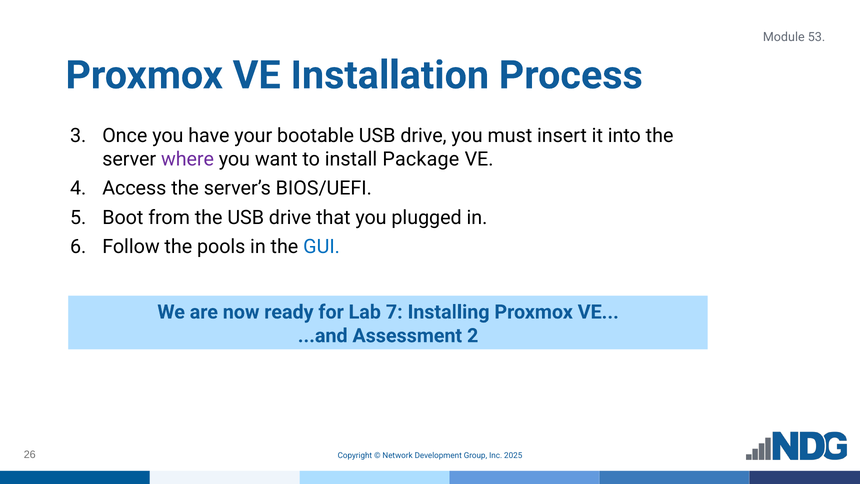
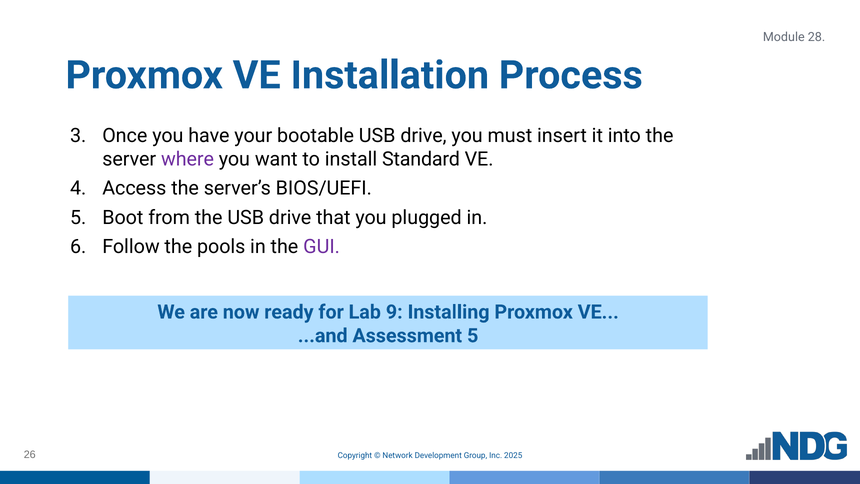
53: 53 -> 28
Package: Package -> Standard
GUI colour: blue -> purple
7: 7 -> 9
Assessment 2: 2 -> 5
